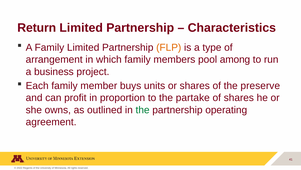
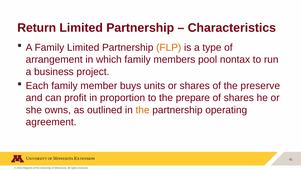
among: among -> nontax
partake: partake -> prepare
the at (143, 110) colour: green -> orange
